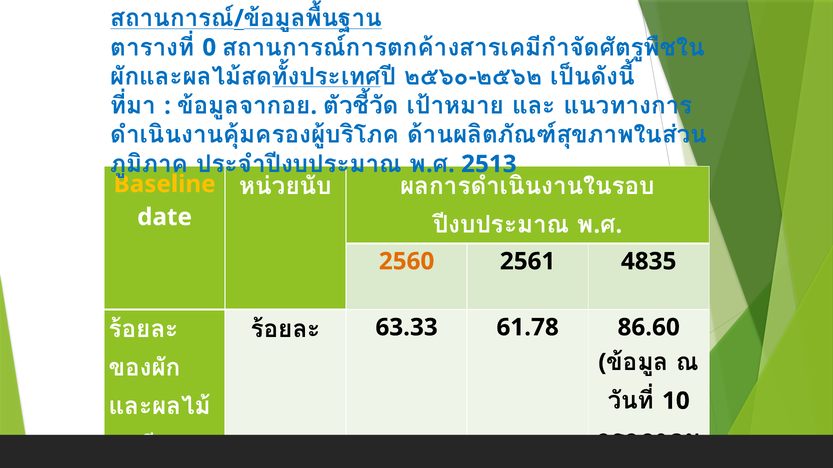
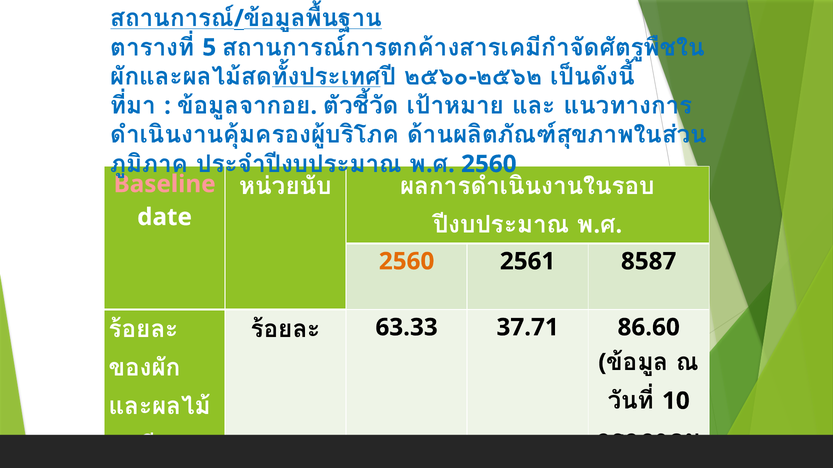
0: 0 -> 5
2513 at (489, 164): 2513 -> 2560
Baseline colour: yellow -> pink
4835: 4835 -> 8587
61.78: 61.78 -> 37.71
